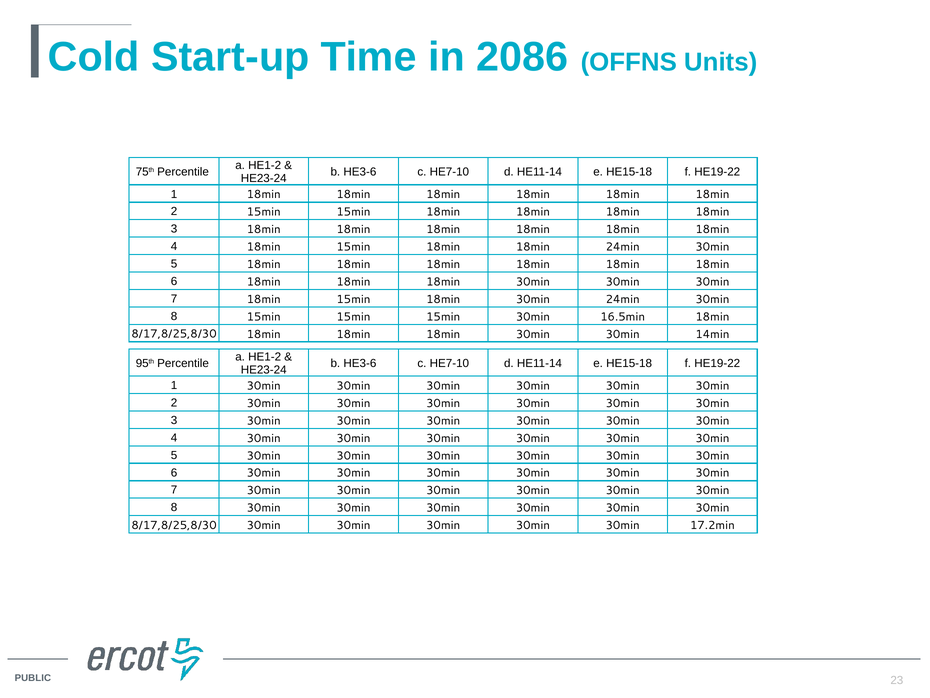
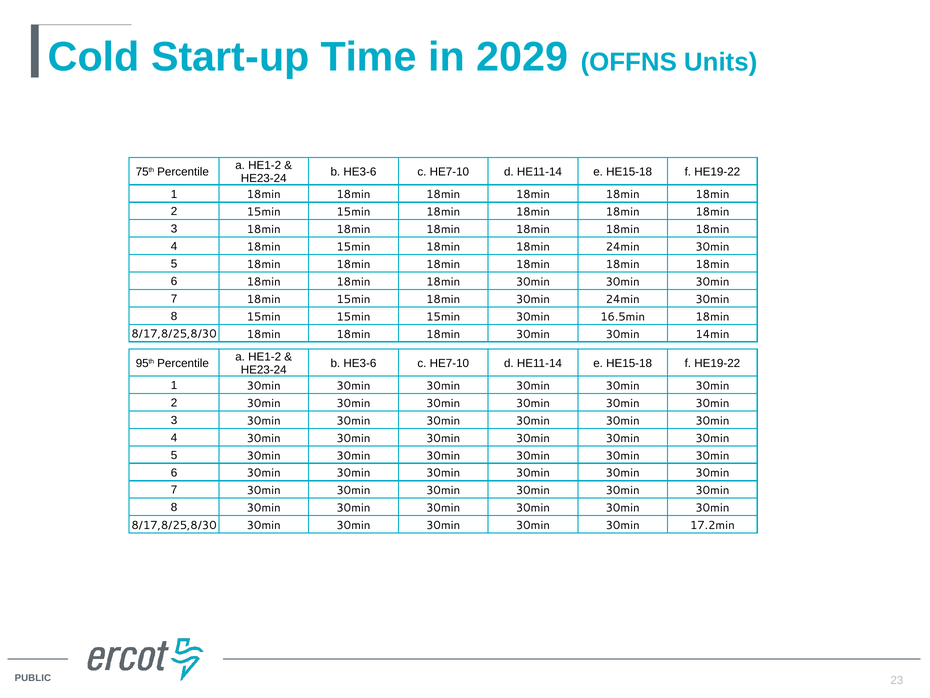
2086: 2086 -> 2029
